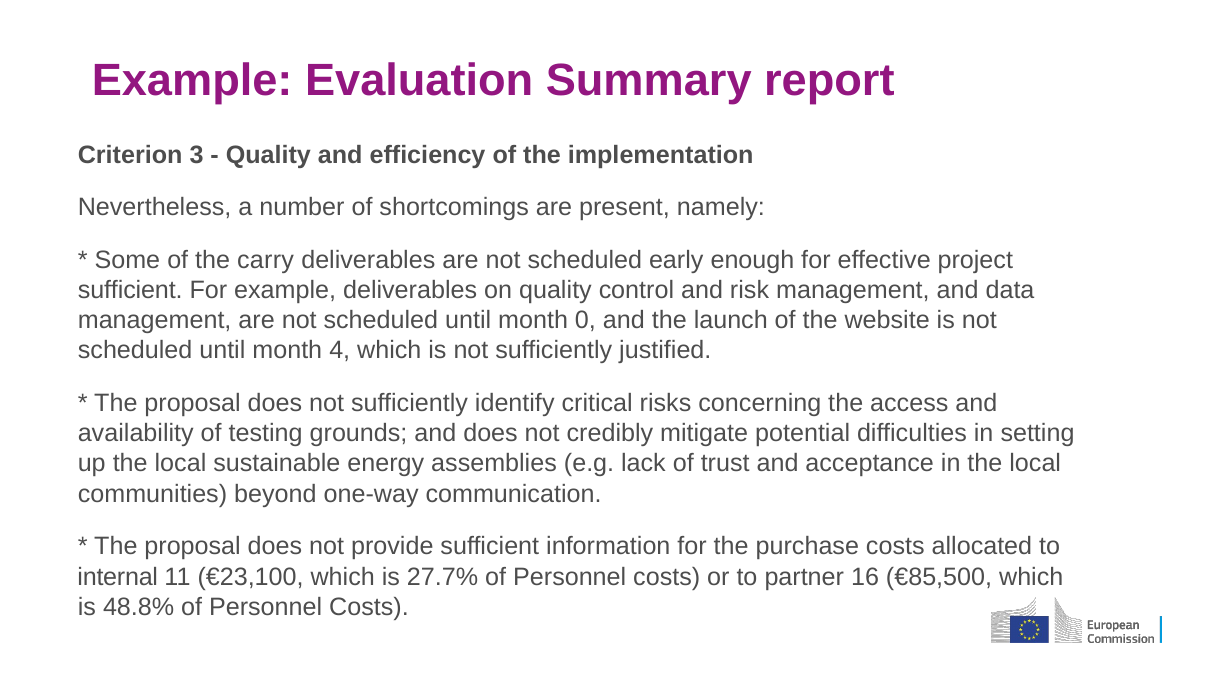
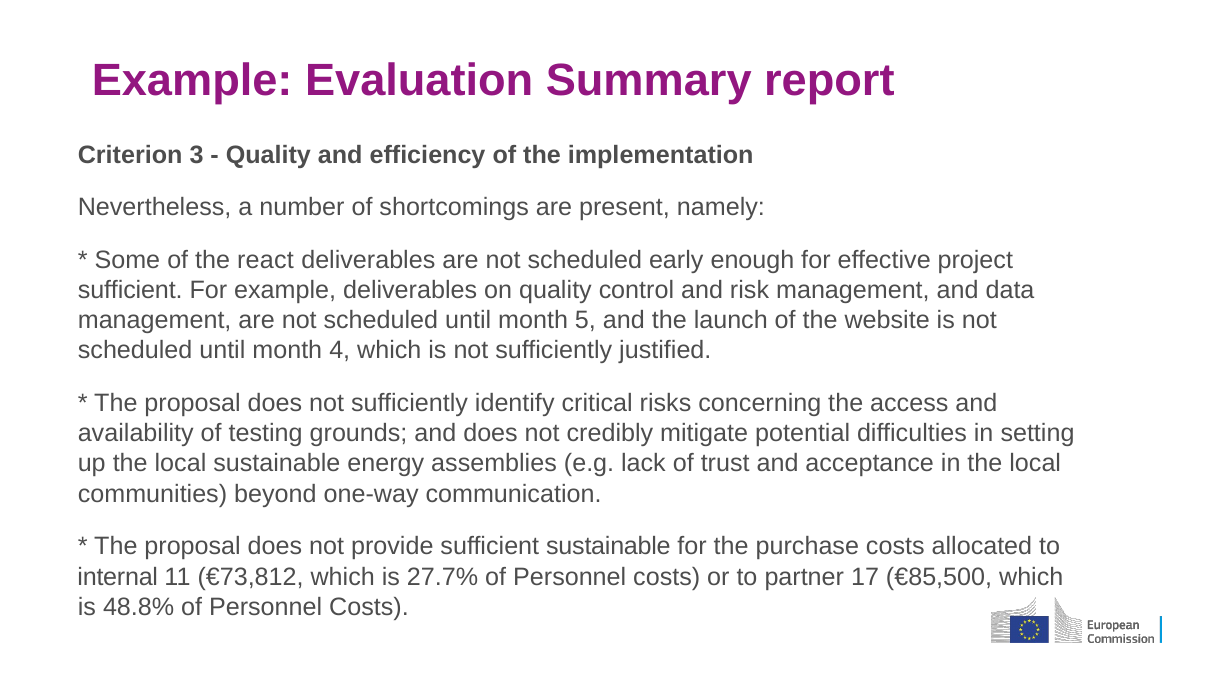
carry: carry -> react
0: 0 -> 5
sufficient information: information -> sustainable
€23,100: €23,100 -> €73,812
16: 16 -> 17
